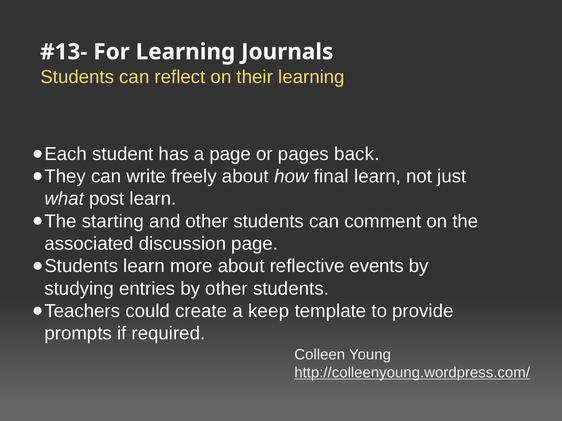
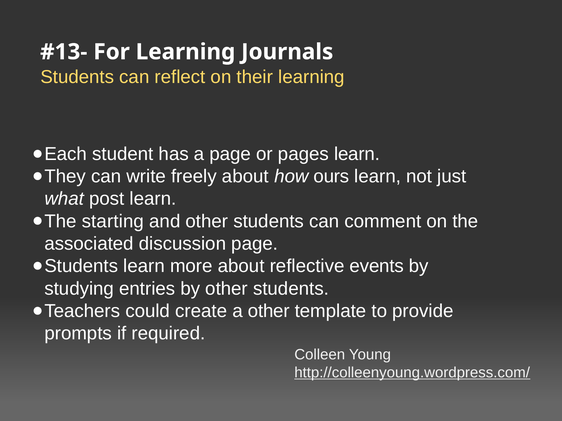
pages back: back -> learn
final: final -> ours
a keep: keep -> other
